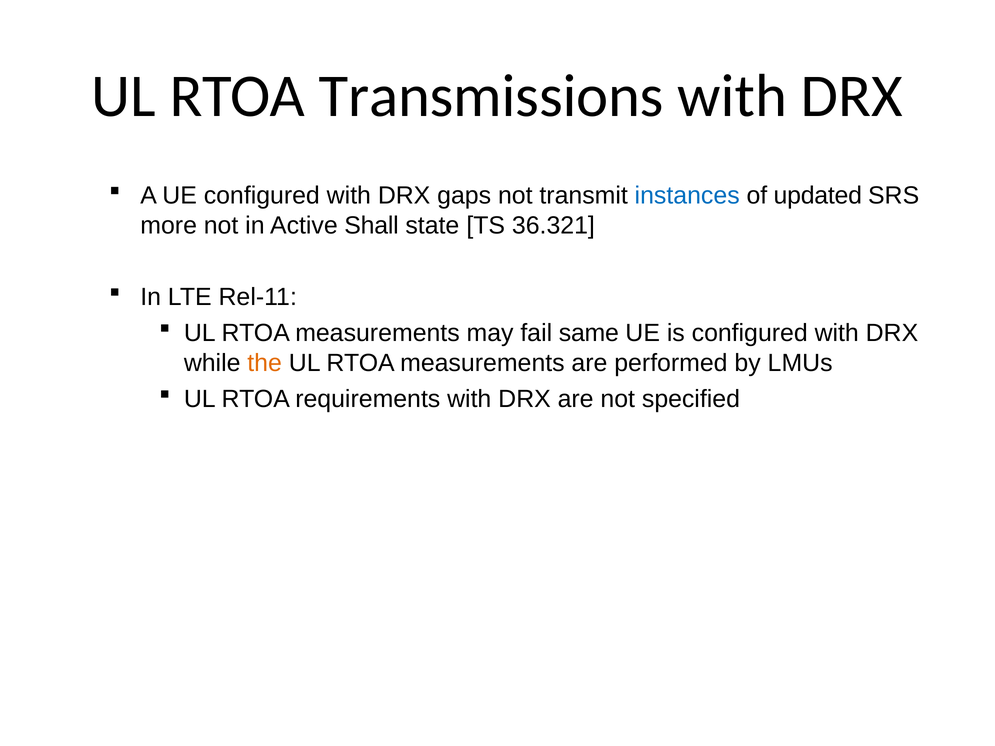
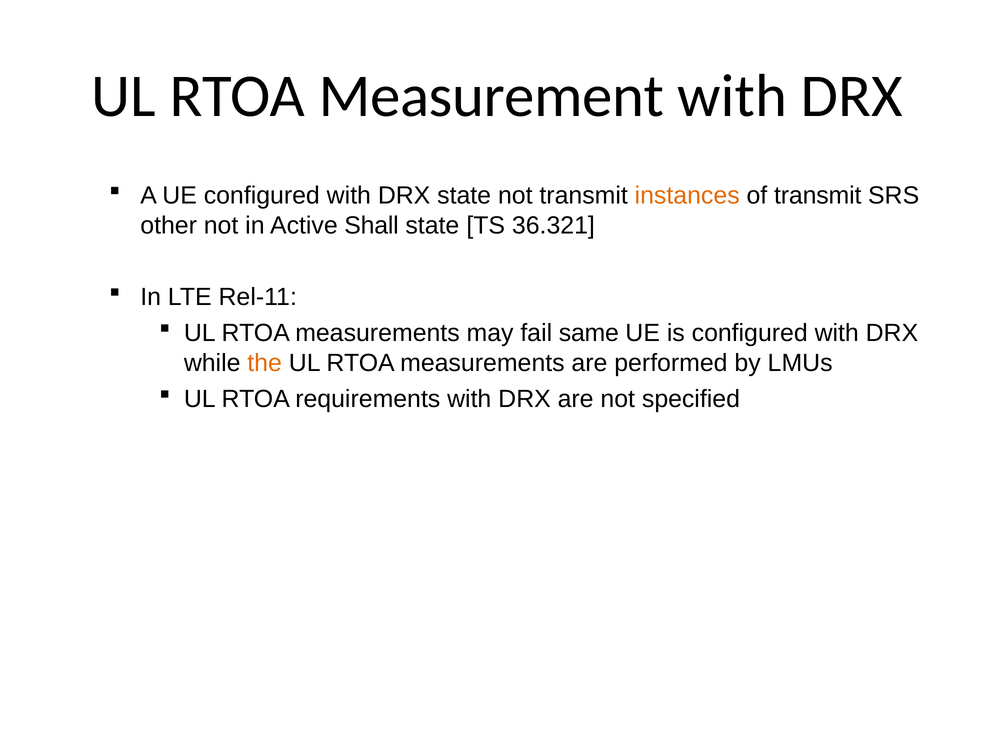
Transmissions: Transmissions -> Measurement
DRX gaps: gaps -> state
instances colour: blue -> orange
of updated: updated -> transmit
more: more -> other
